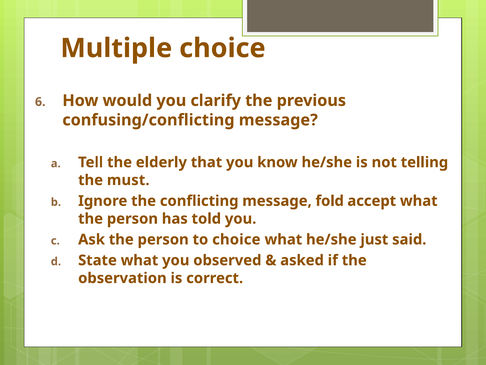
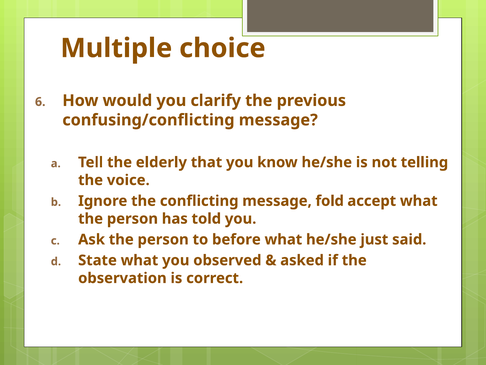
must: must -> voice
to choice: choice -> before
